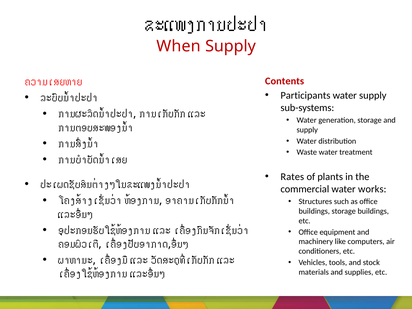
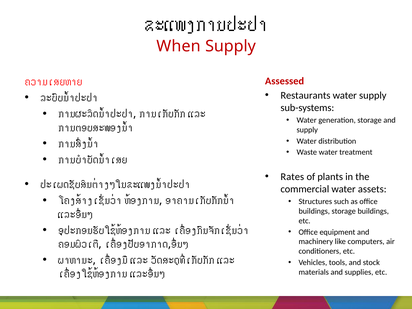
Contents: Contents -> Assessed
Participants: Participants -> Restaurants
works: works -> assets
